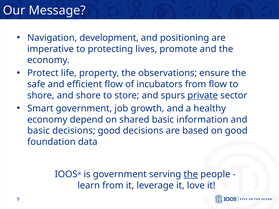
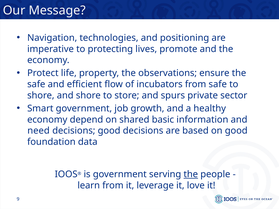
development: development -> technologies
from flow: flow -> safe
private underline: present -> none
basic at (39, 131): basic -> need
